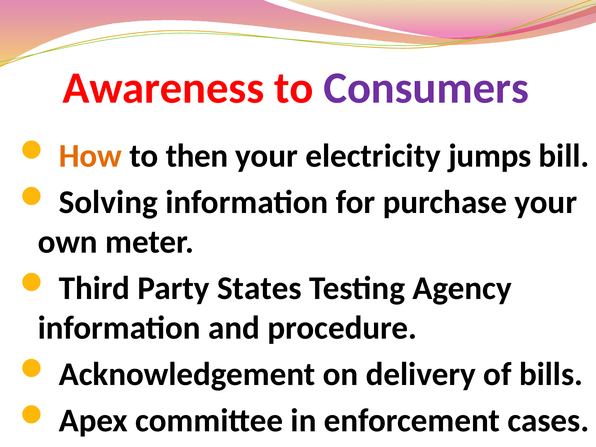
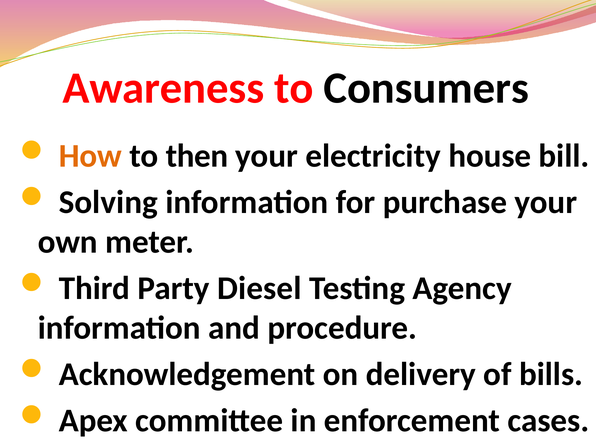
Consumers colour: purple -> black
jumps: jumps -> house
States: States -> Diesel
